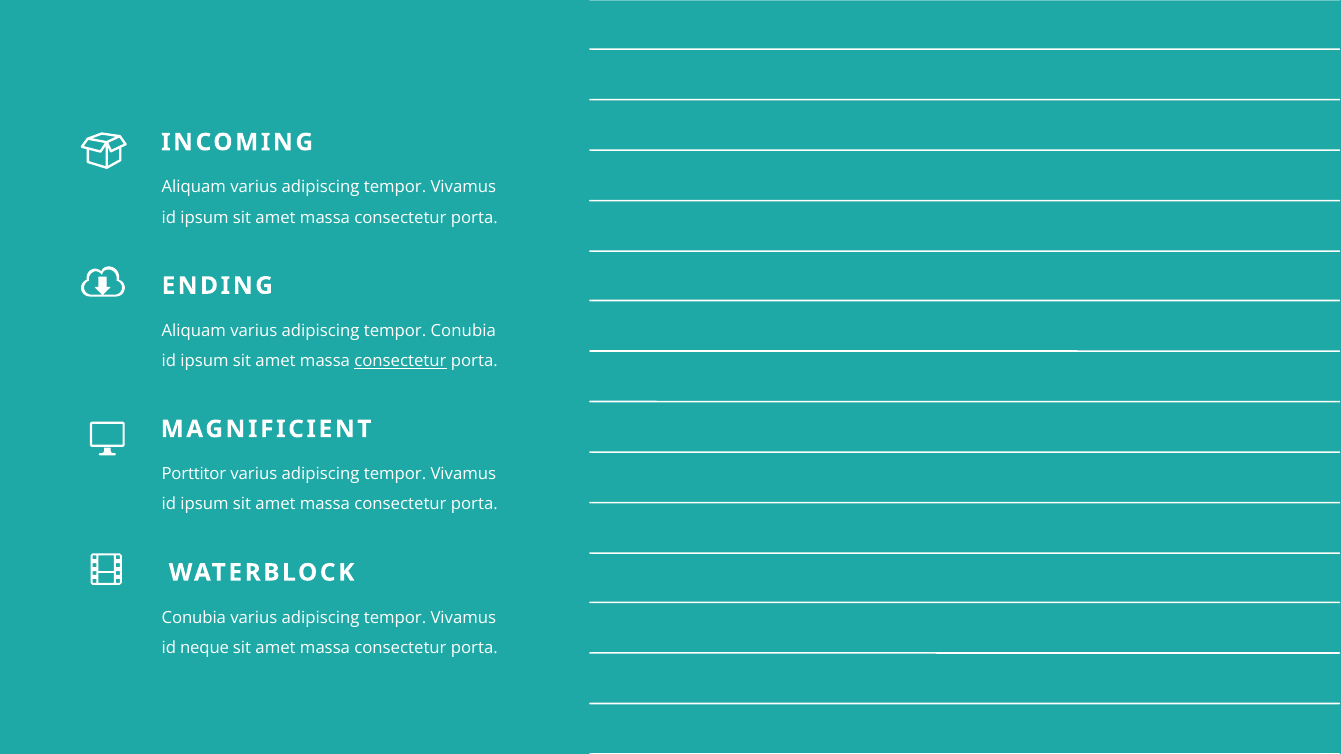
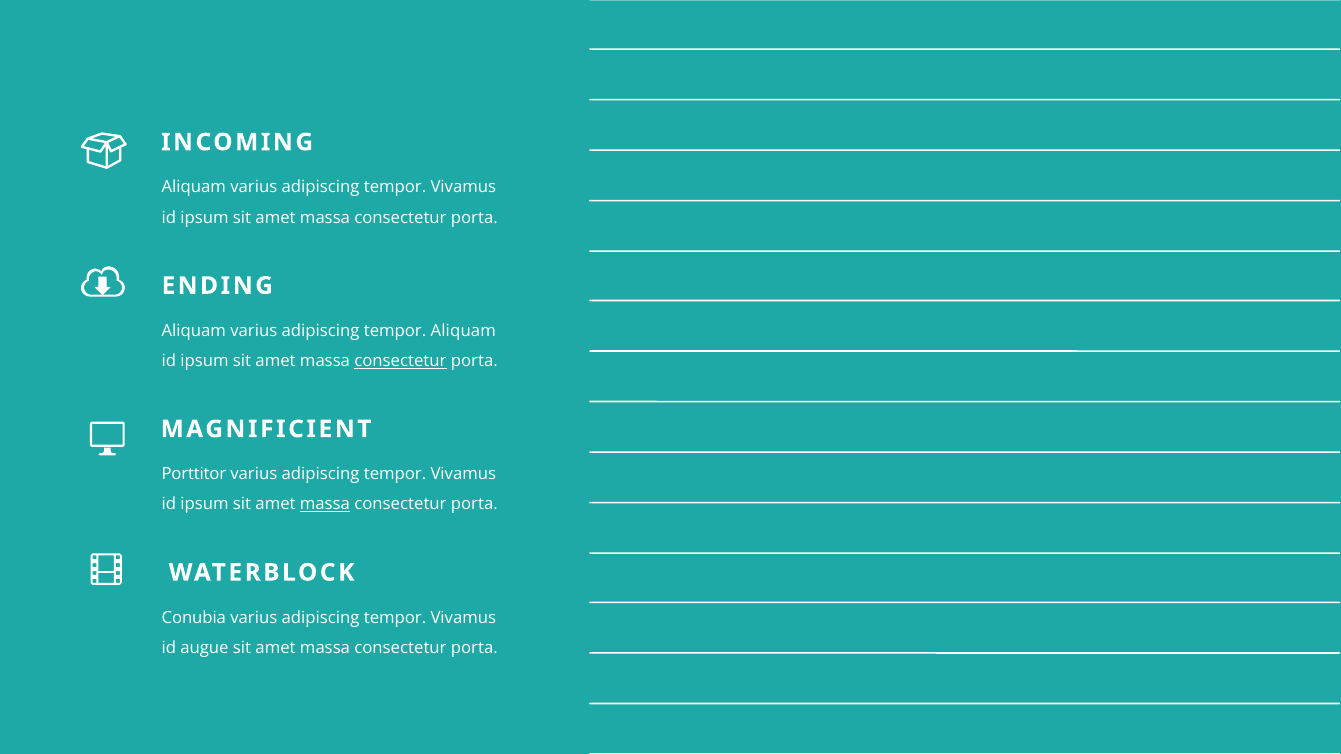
tempor Conubia: Conubia -> Aliquam
massa at (325, 505) underline: none -> present
neque: neque -> augue
